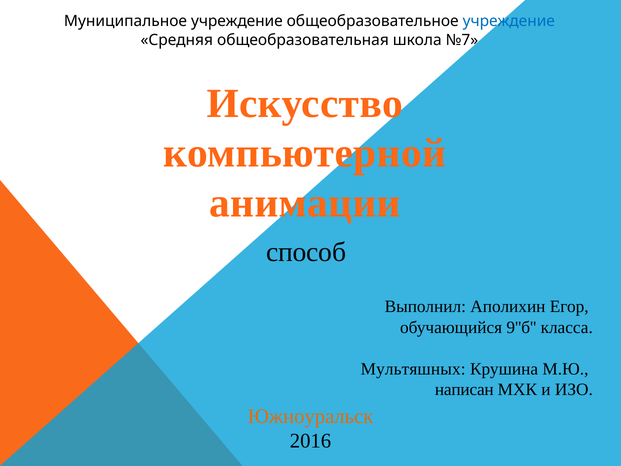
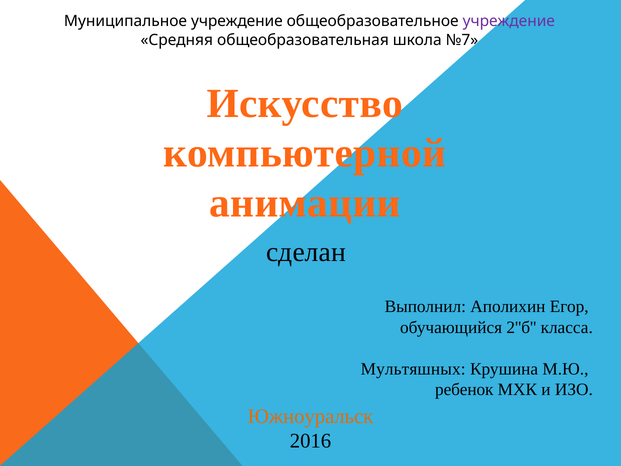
учреждение at (509, 21) colour: blue -> purple
способ: способ -> сделан
9''б: 9''б -> 2''б
написан: написан -> ребенок
